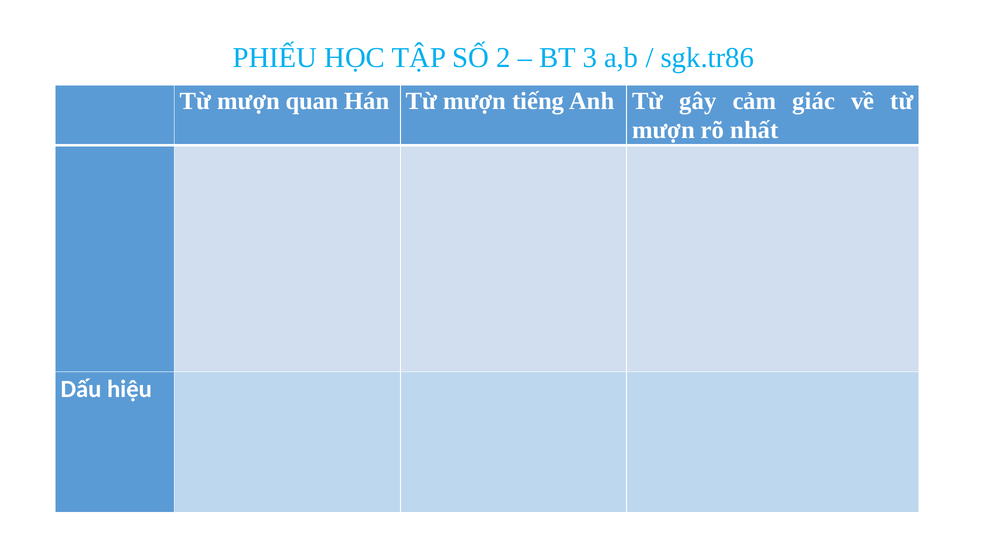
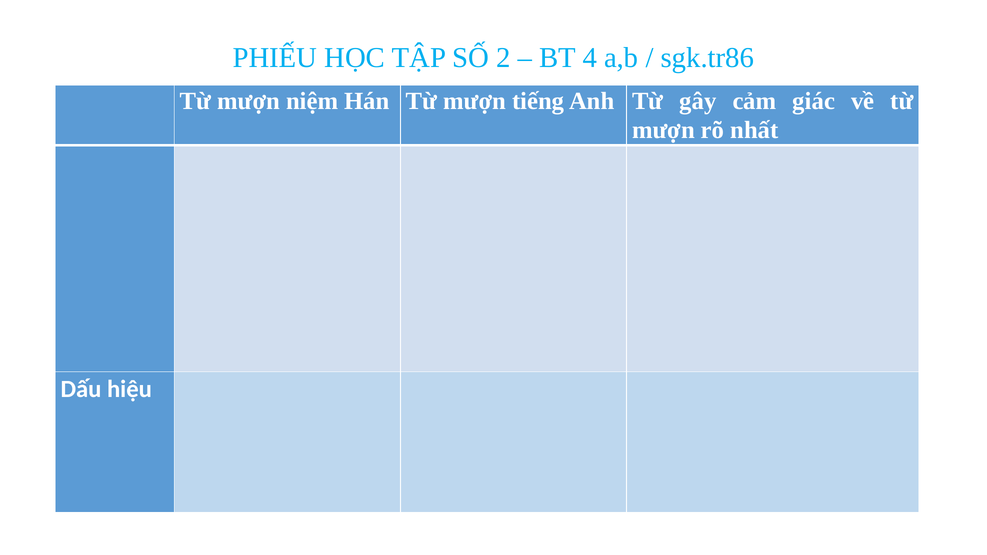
3: 3 -> 4
quan: quan -> niệm
